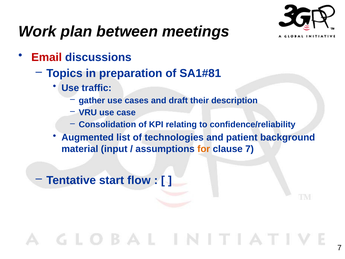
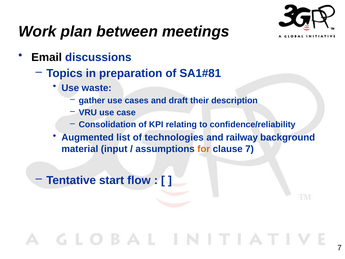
Email colour: red -> black
traffic: traffic -> waste
patient: patient -> railway
